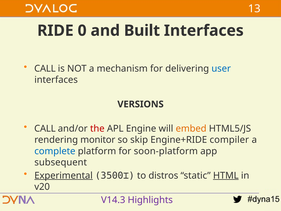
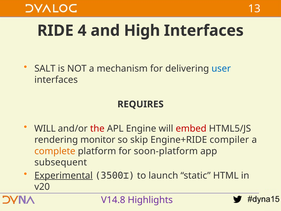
0: 0 -> 4
Built: Built -> High
CALL at (45, 69): CALL -> SALT
VERSIONS: VERSIONS -> REQUIRES
CALL at (45, 128): CALL -> WILL
embed colour: orange -> red
complete colour: blue -> orange
distros: distros -> launch
HTML underline: present -> none
V14.3: V14.3 -> V14.8
